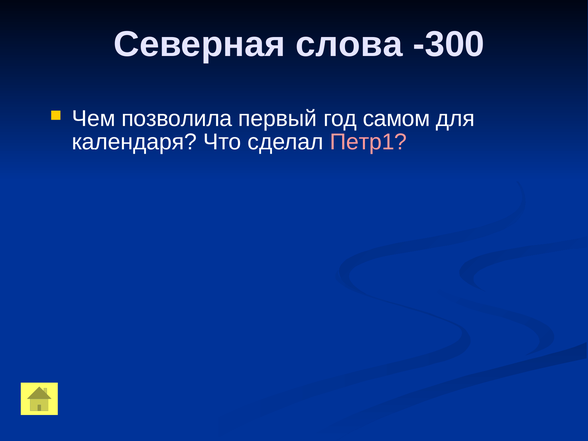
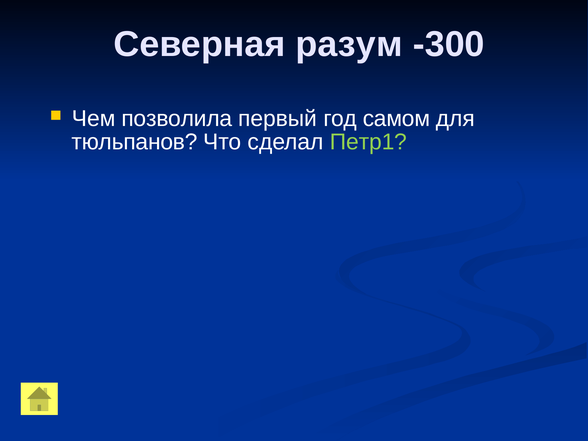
слова: слова -> разум
календаря: календаря -> тюльпанов
Петр1 colour: pink -> light green
